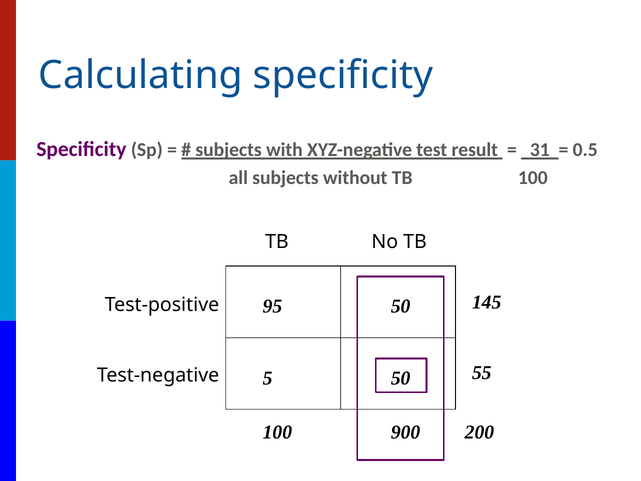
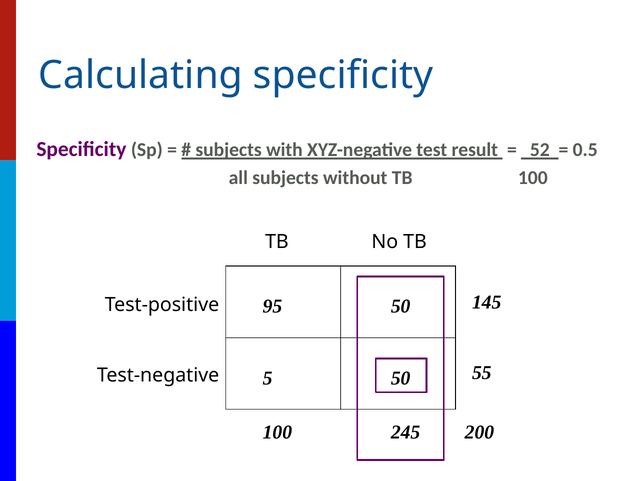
31: 31 -> 52
900: 900 -> 245
